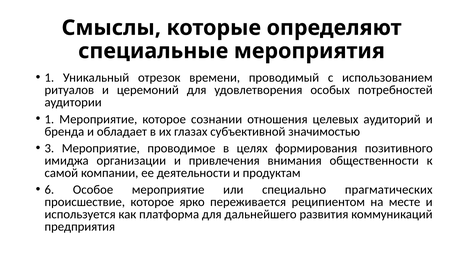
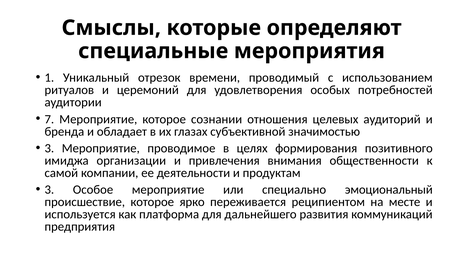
1 at (49, 119): 1 -> 7
6 at (49, 190): 6 -> 3
прагматических: прагматических -> эмоциональный
